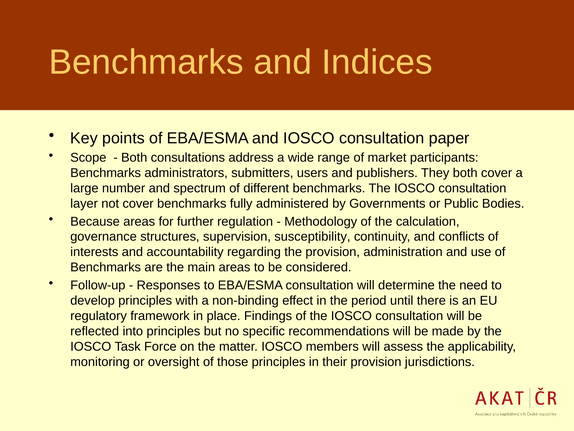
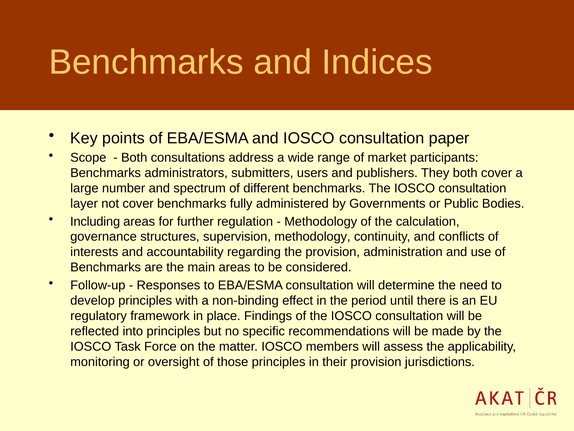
Because: Because -> Including
supervision susceptibility: susceptibility -> methodology
